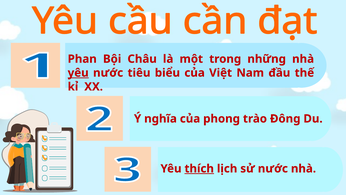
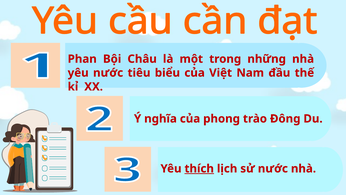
yêu at (78, 73) underline: present -> none
